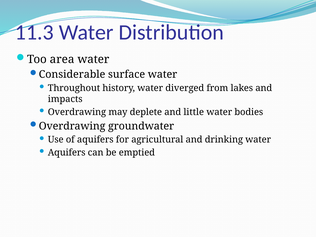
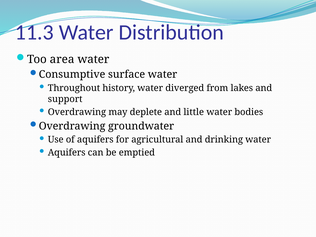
Considerable: Considerable -> Consumptive
impacts: impacts -> support
